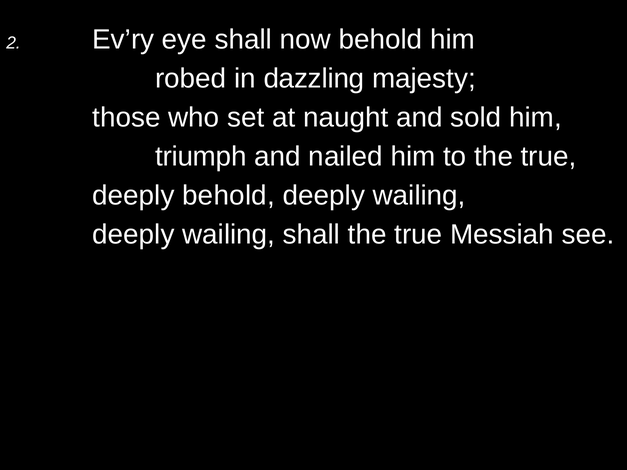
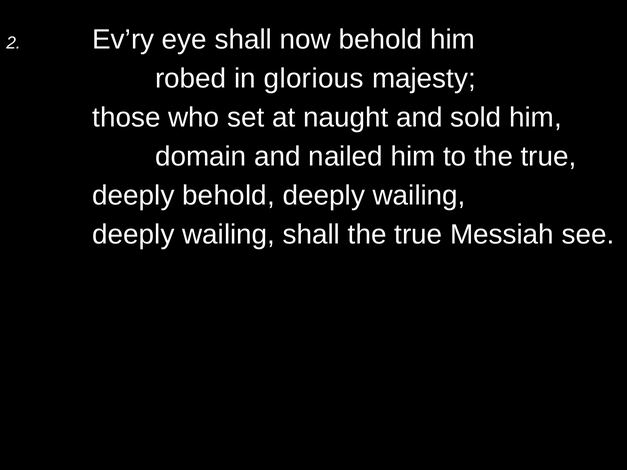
dazzling: dazzling -> glorious
triumph: triumph -> domain
